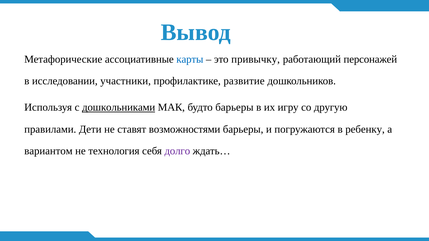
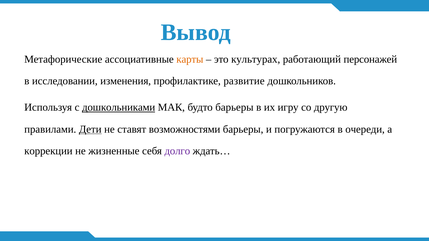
карты colour: blue -> orange
привычку: привычку -> культурах
участники: участники -> изменения
Дети underline: none -> present
ребенку: ребенку -> очереди
вариантом: вариантом -> коррекции
технология: технология -> жизненные
